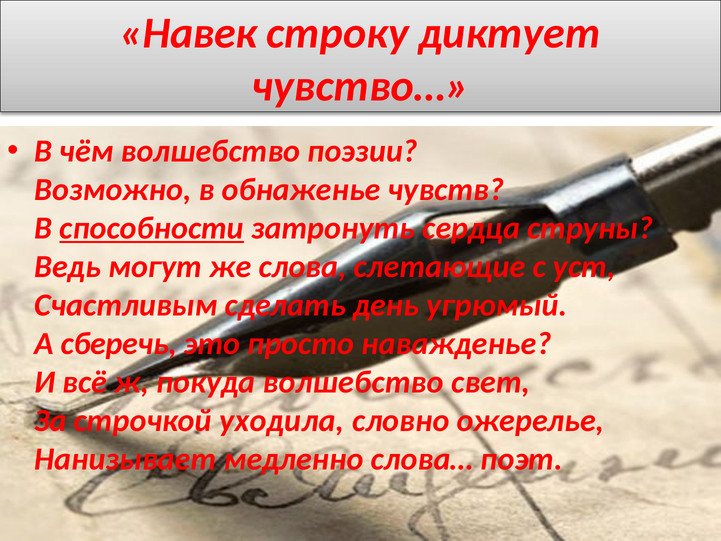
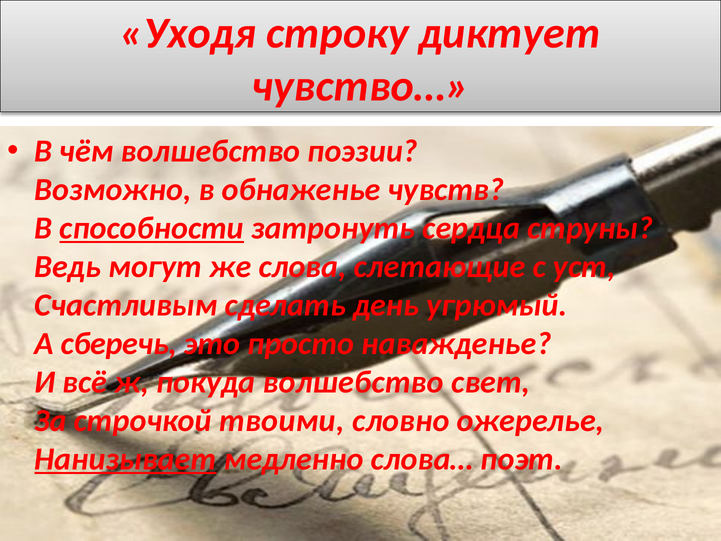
Навек: Навек -> Уходя
уходила: уходила -> твоими
Нанизывает underline: none -> present
